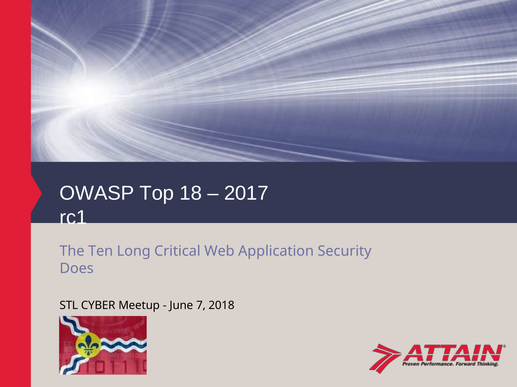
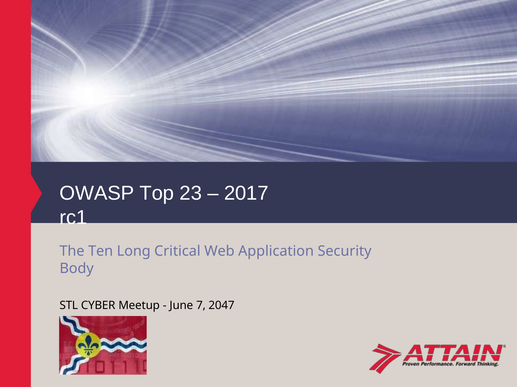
18: 18 -> 23
Does: Does -> Body
2018: 2018 -> 2047
